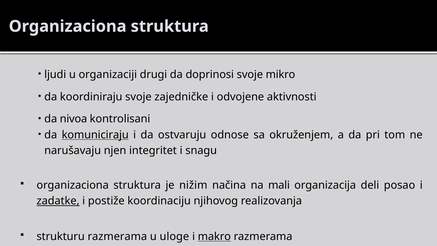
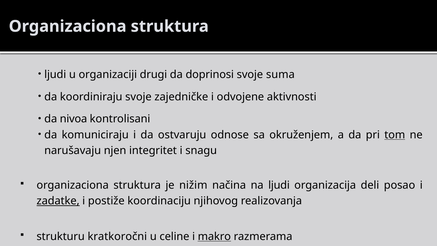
mikro: mikro -> suma
komuniciraju underline: present -> none
tom underline: none -> present
na mali: mali -> ljudi
strukturu razmerama: razmerama -> kratkoročni
uloge: uloge -> celine
